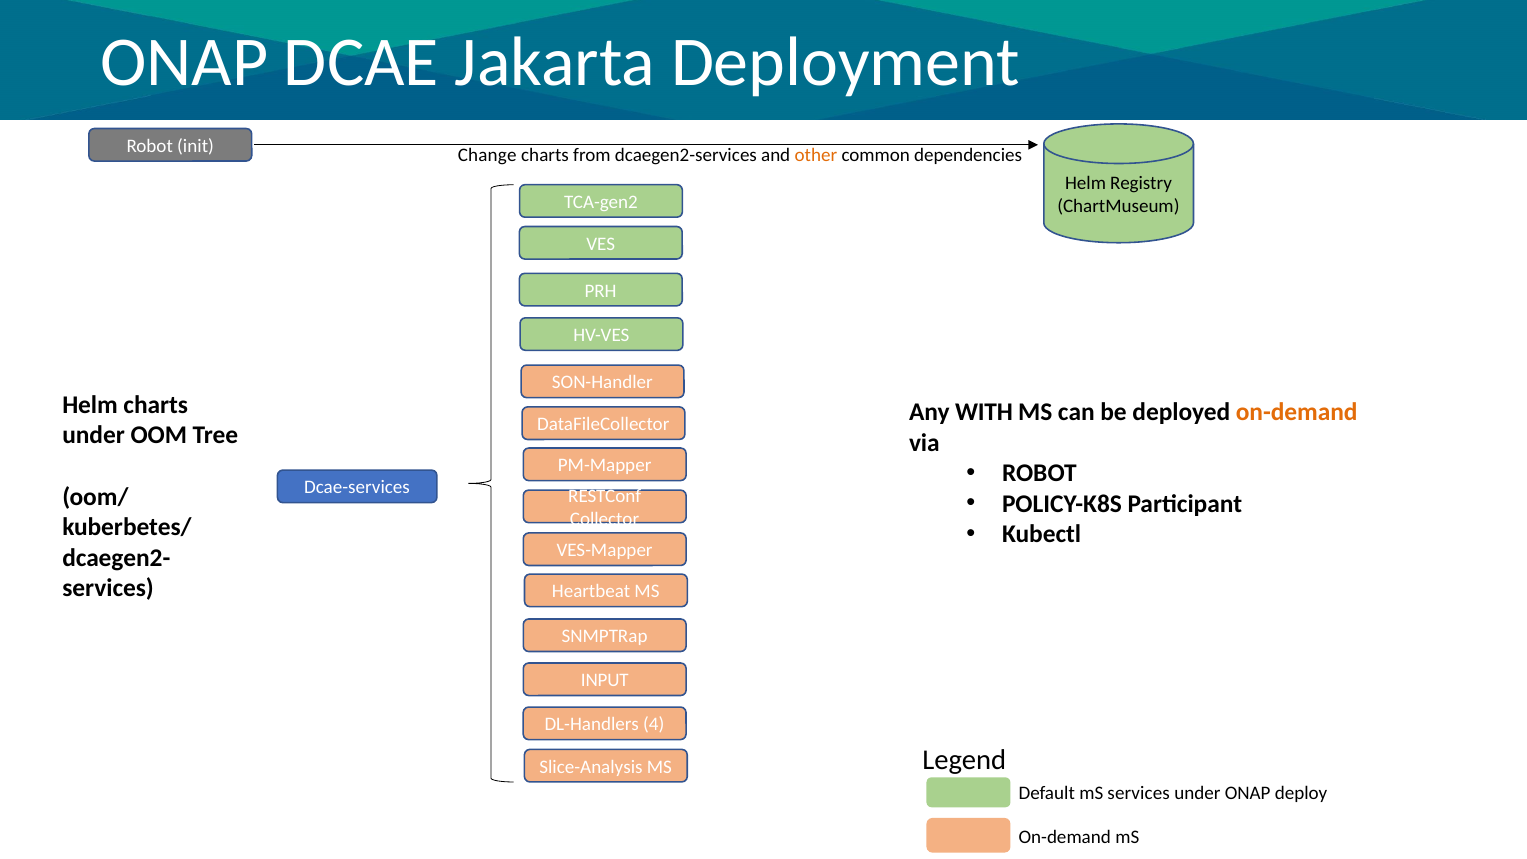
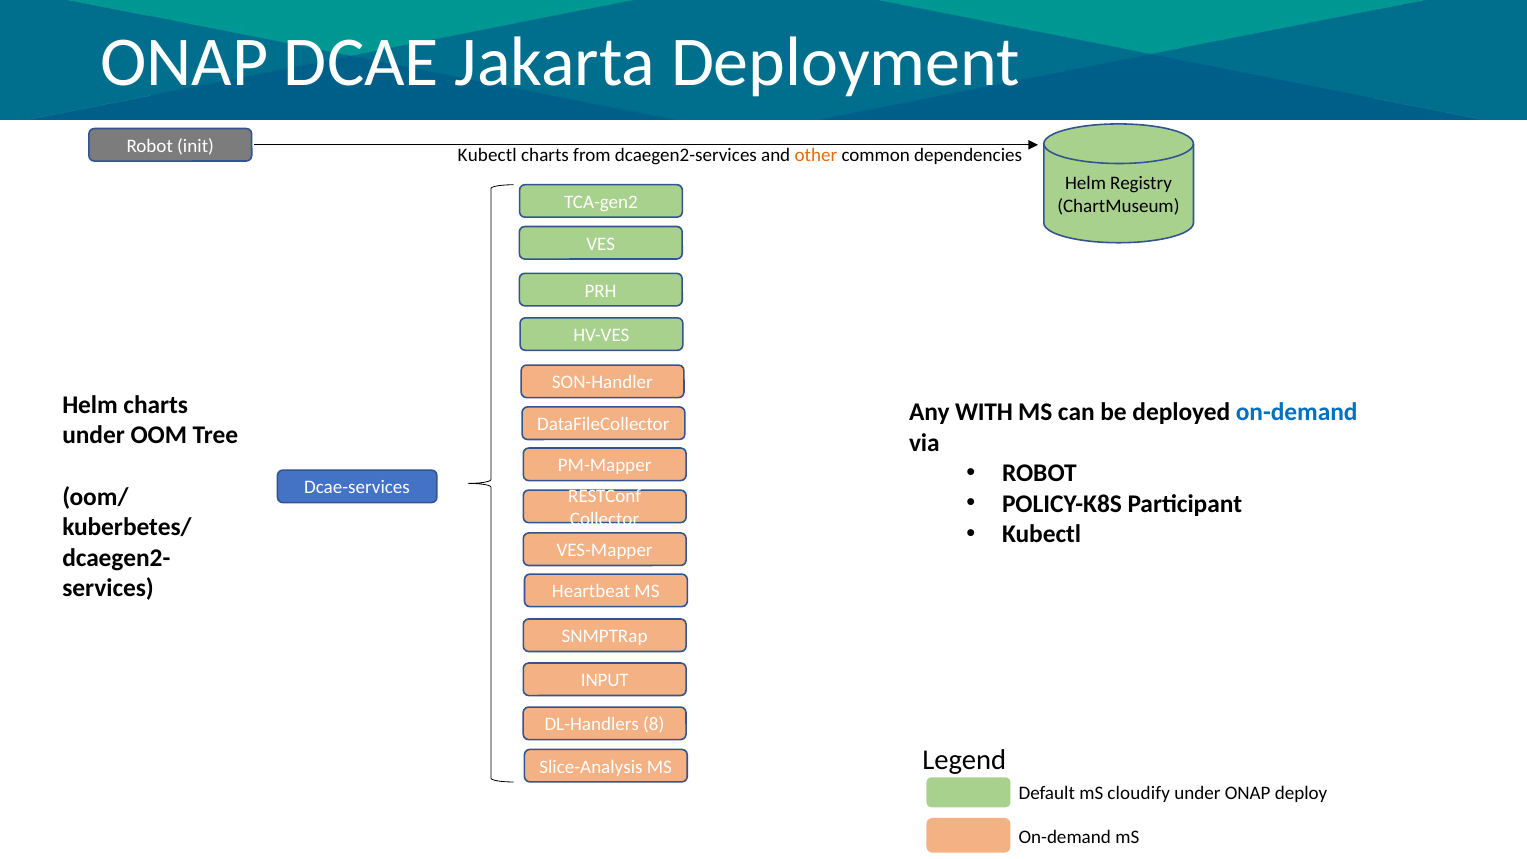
init Change: Change -> Kubectl
on-demand at (1297, 412) colour: orange -> blue
4: 4 -> 8
mS services: services -> cloudify
